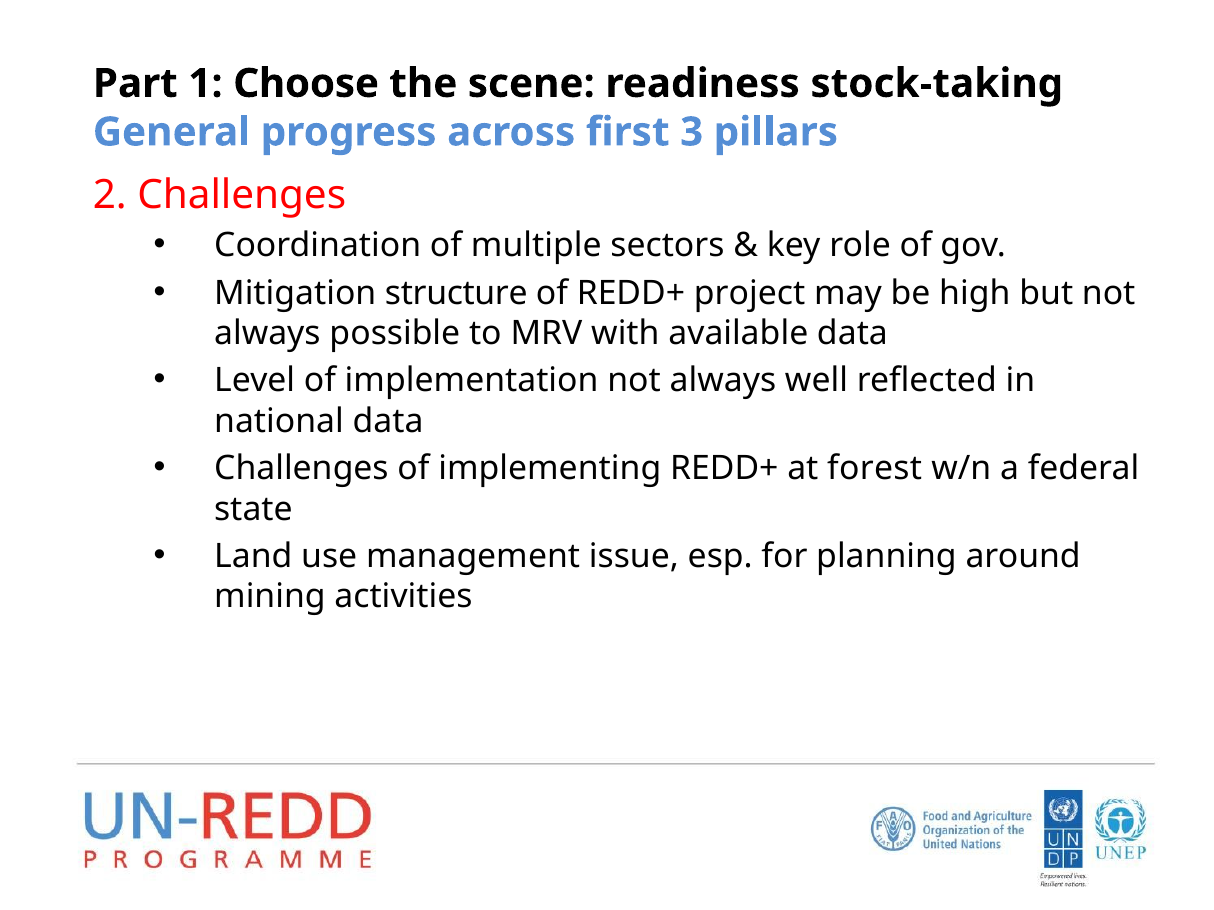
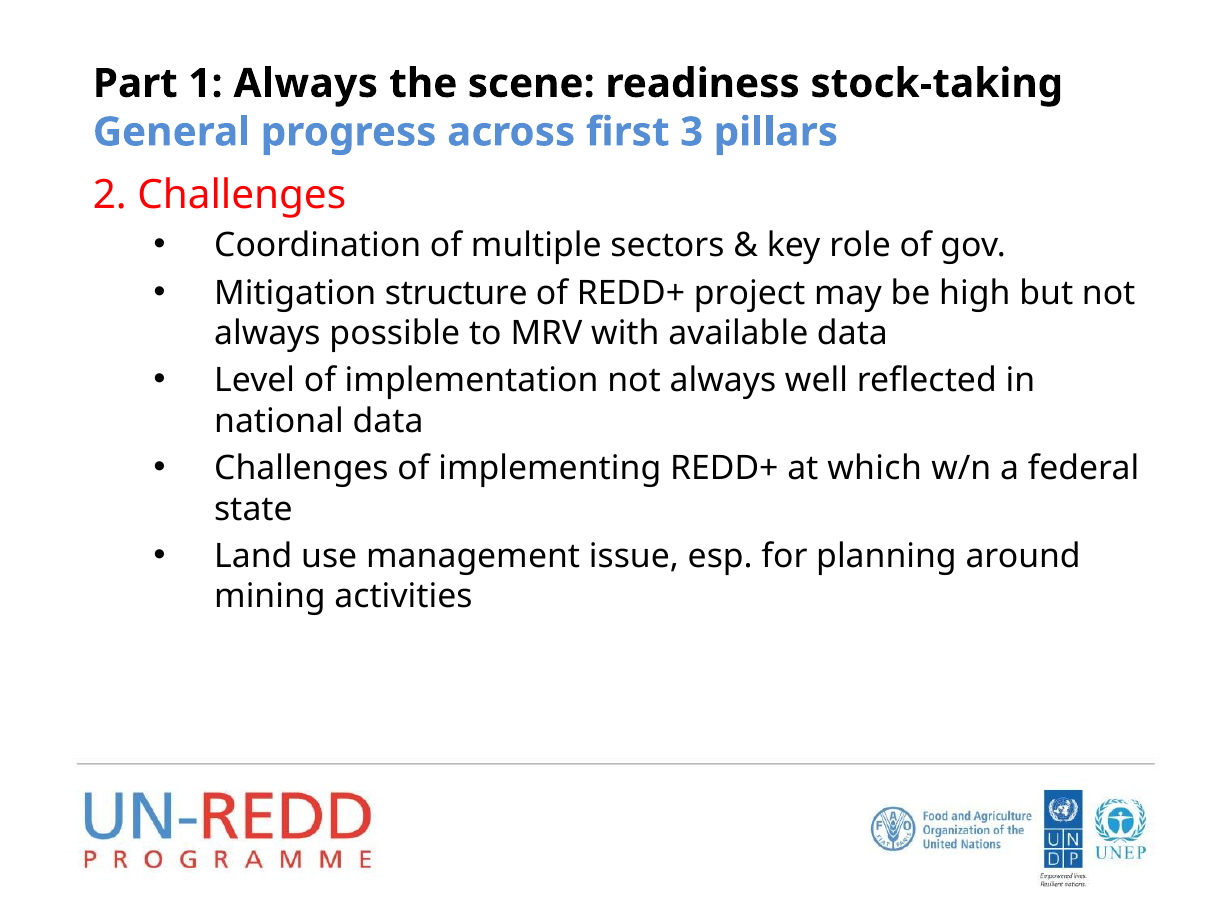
1 Choose: Choose -> Always
forest: forest -> which
